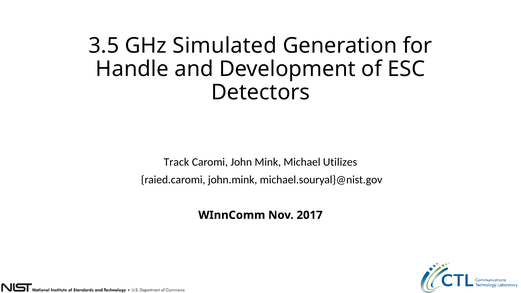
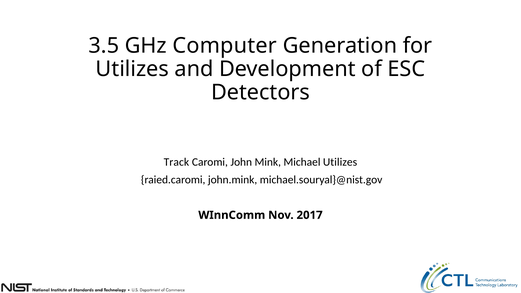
Simulated: Simulated -> Computer
Handle at (132, 69): Handle -> Utilizes
